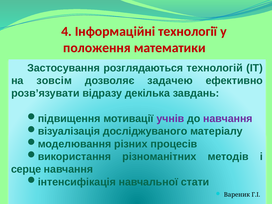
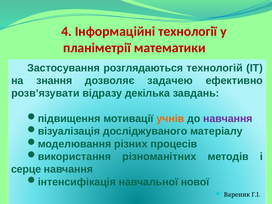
положення: положення -> планiметрiї
зовсім: зовсім -> знання
учнiв colour: purple -> orange
стати: стати -> нової
